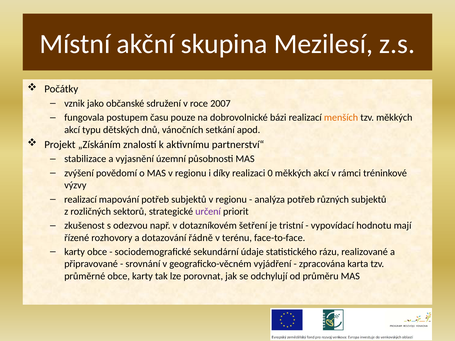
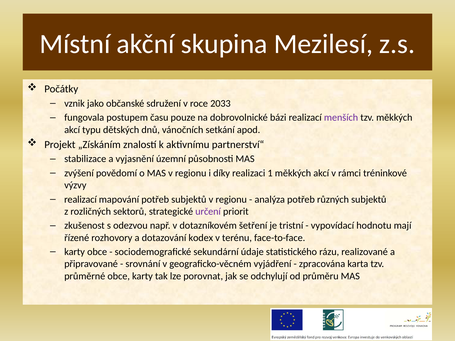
2007: 2007 -> 2033
menších colour: orange -> purple
0: 0 -> 1
řádně: řádně -> kodex
